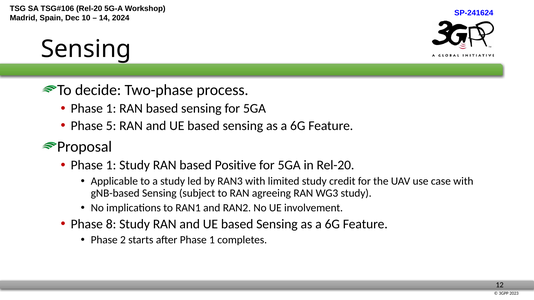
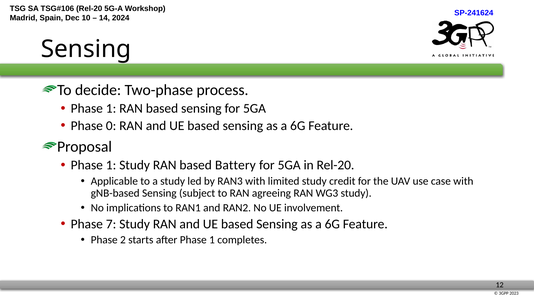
5: 5 -> 0
Positive: Positive -> Battery
8: 8 -> 7
